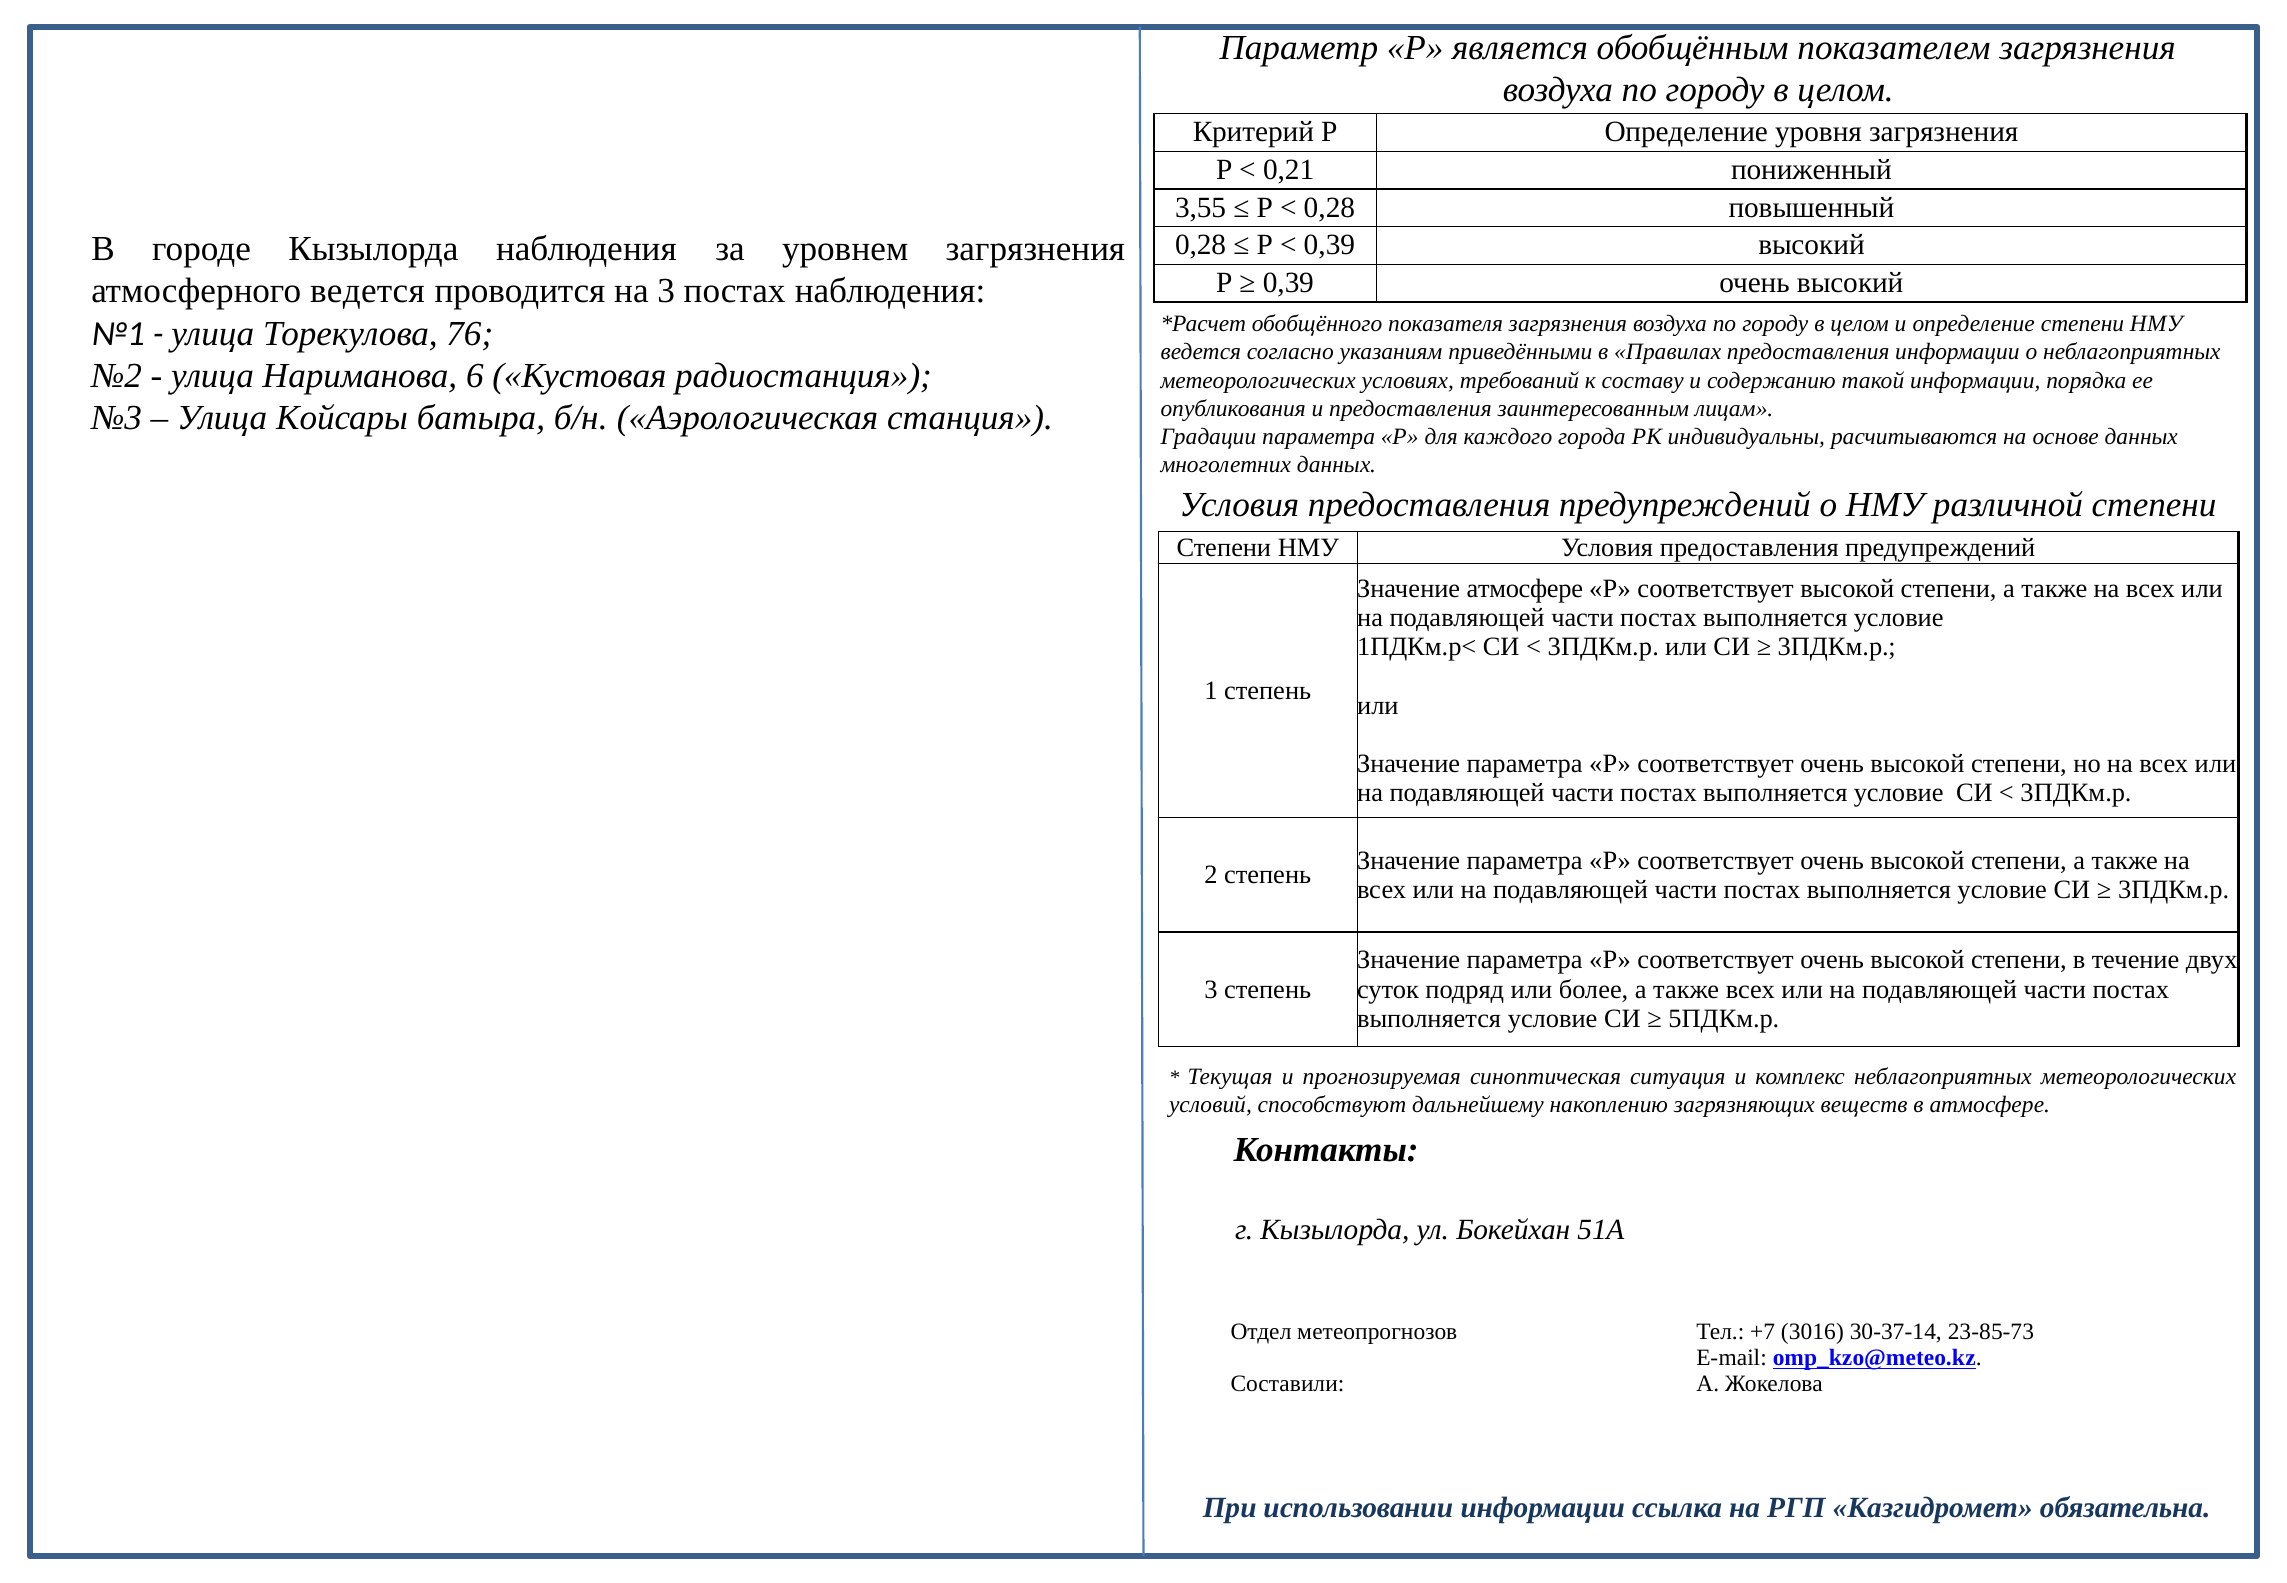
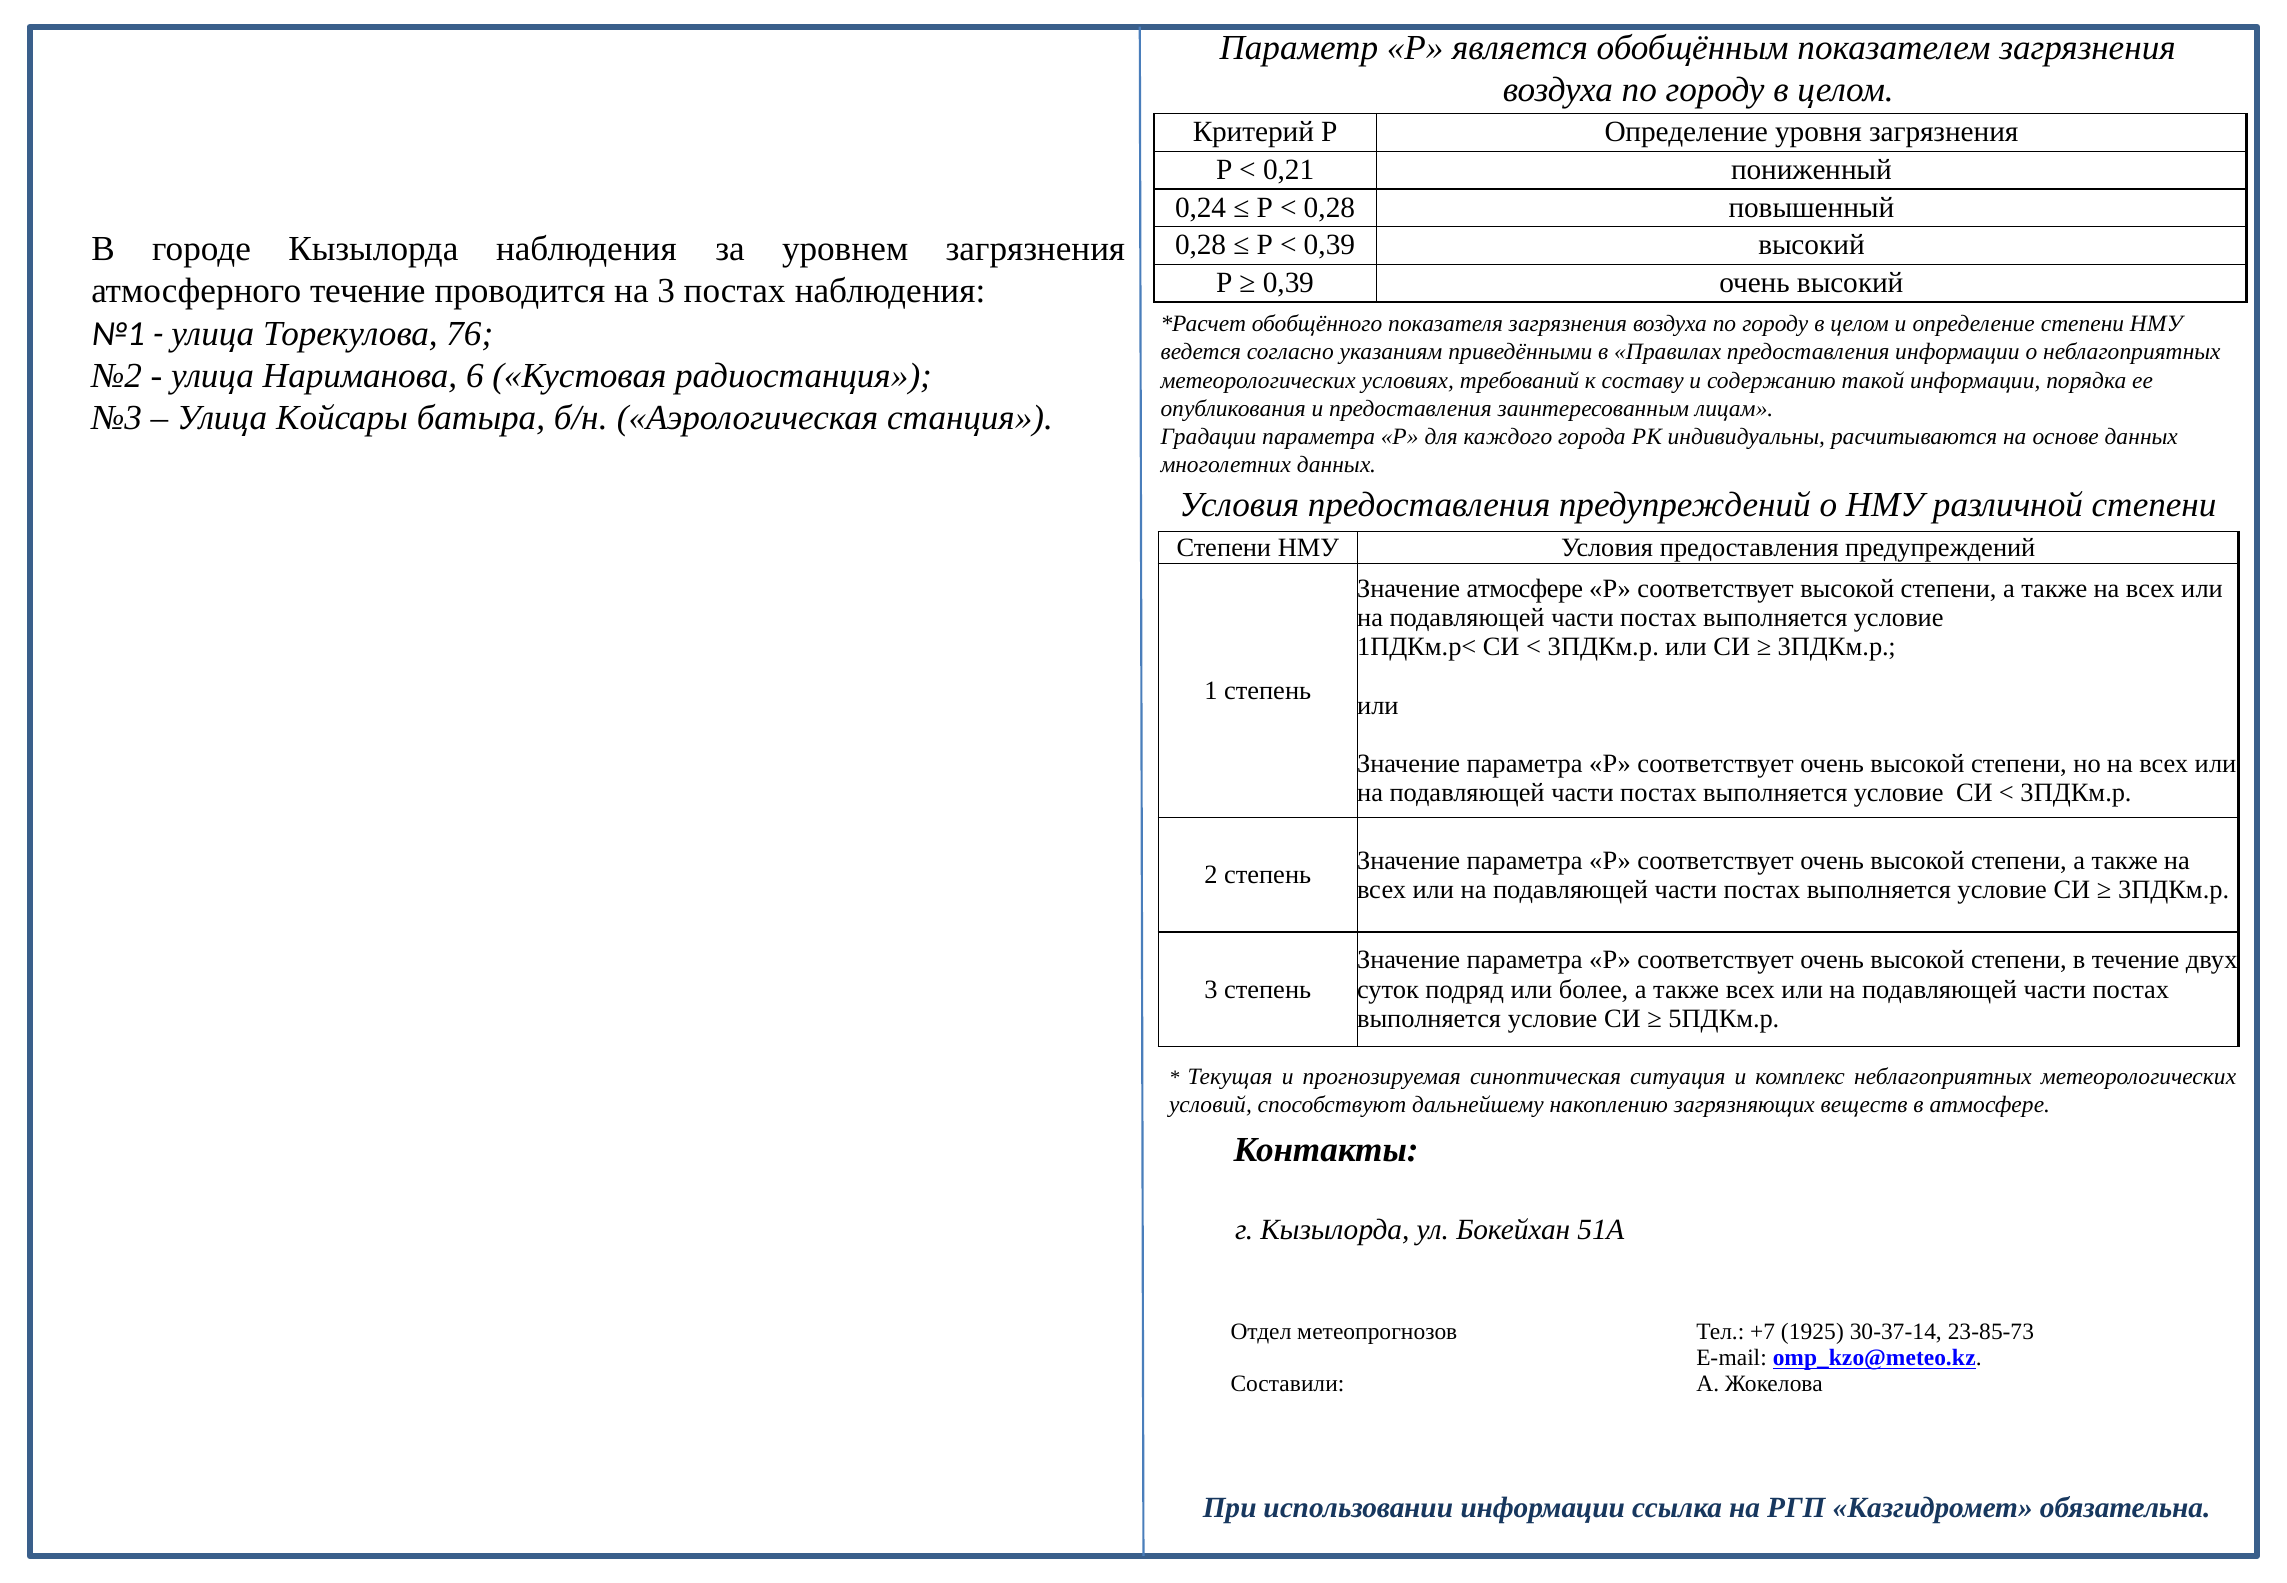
3,55: 3,55 -> 0,24
атмосферного ведется: ведется -> течение
3016: 3016 -> 1925
